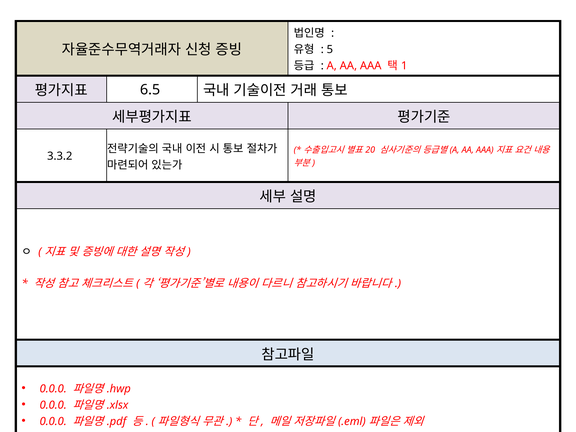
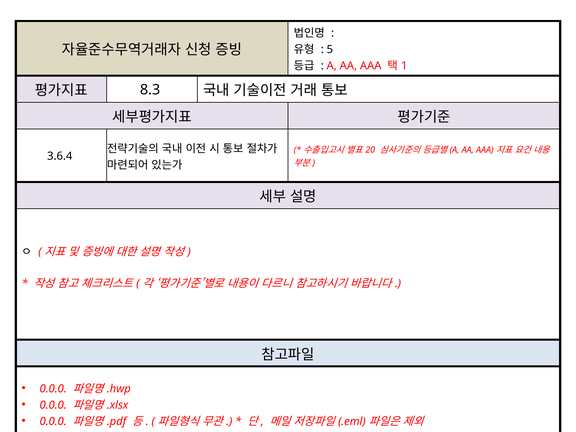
6.5: 6.5 -> 8.3
3.3.2: 3.3.2 -> 3.6.4
